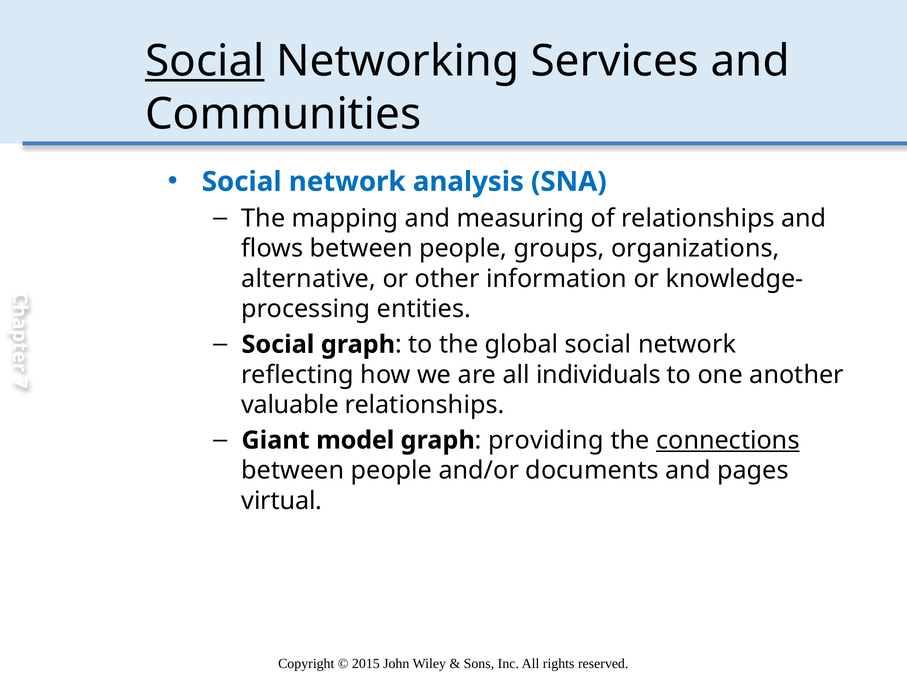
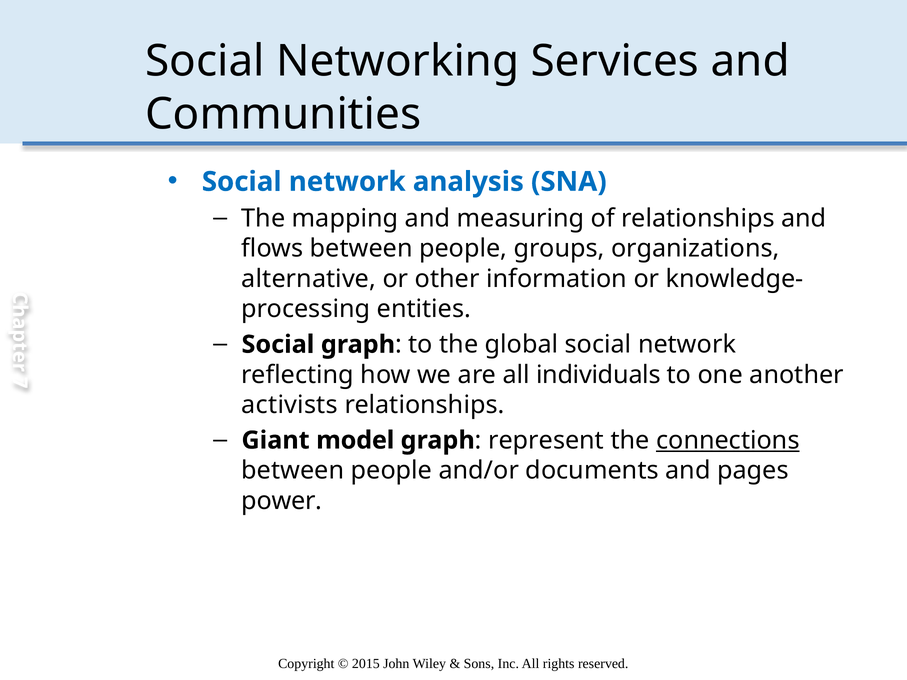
Social at (205, 61) underline: present -> none
valuable: valuable -> activists
providing: providing -> represent
virtual: virtual -> power
